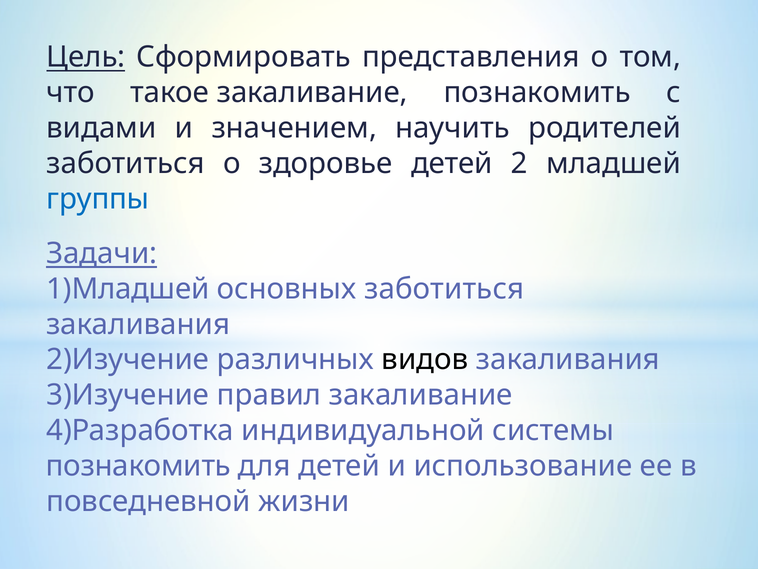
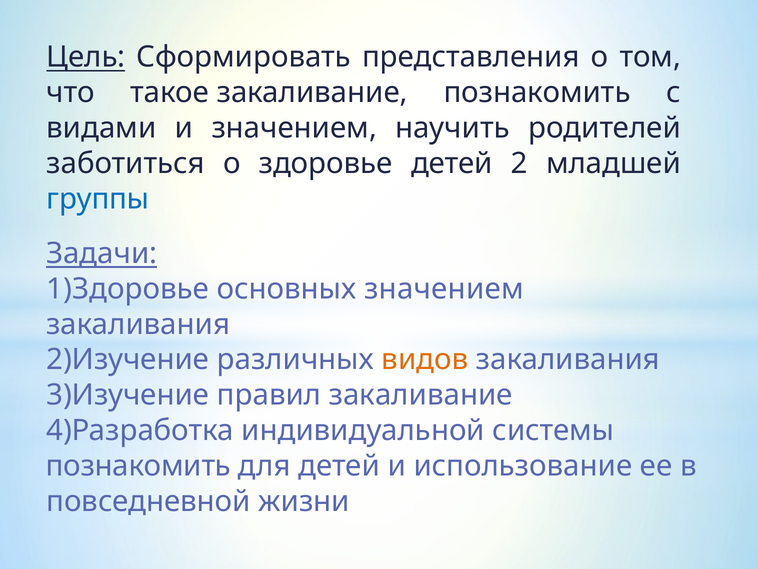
1)Младшей: 1)Младшей -> 1)Здоровье
основных заботиться: заботиться -> значением
видов colour: black -> orange
